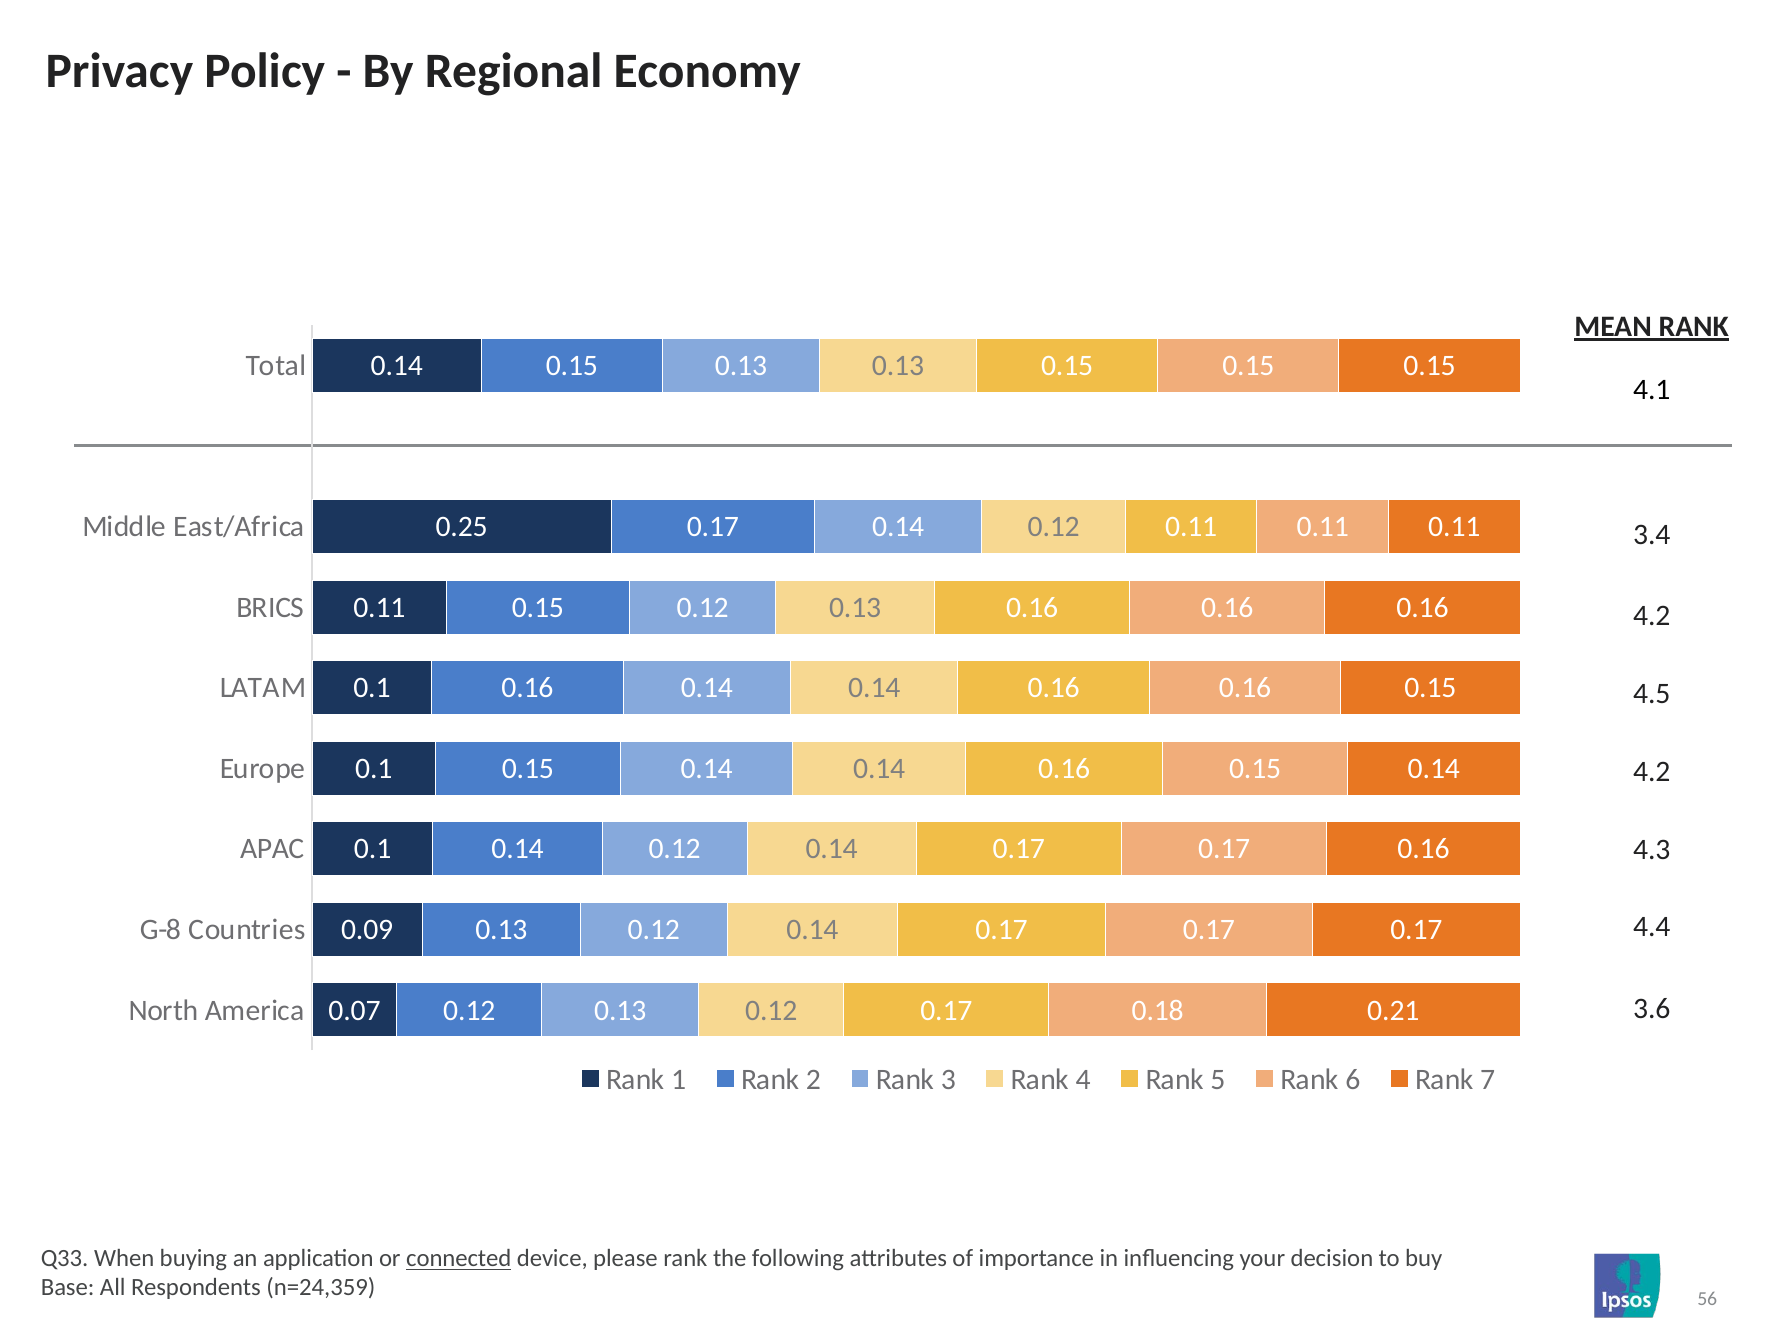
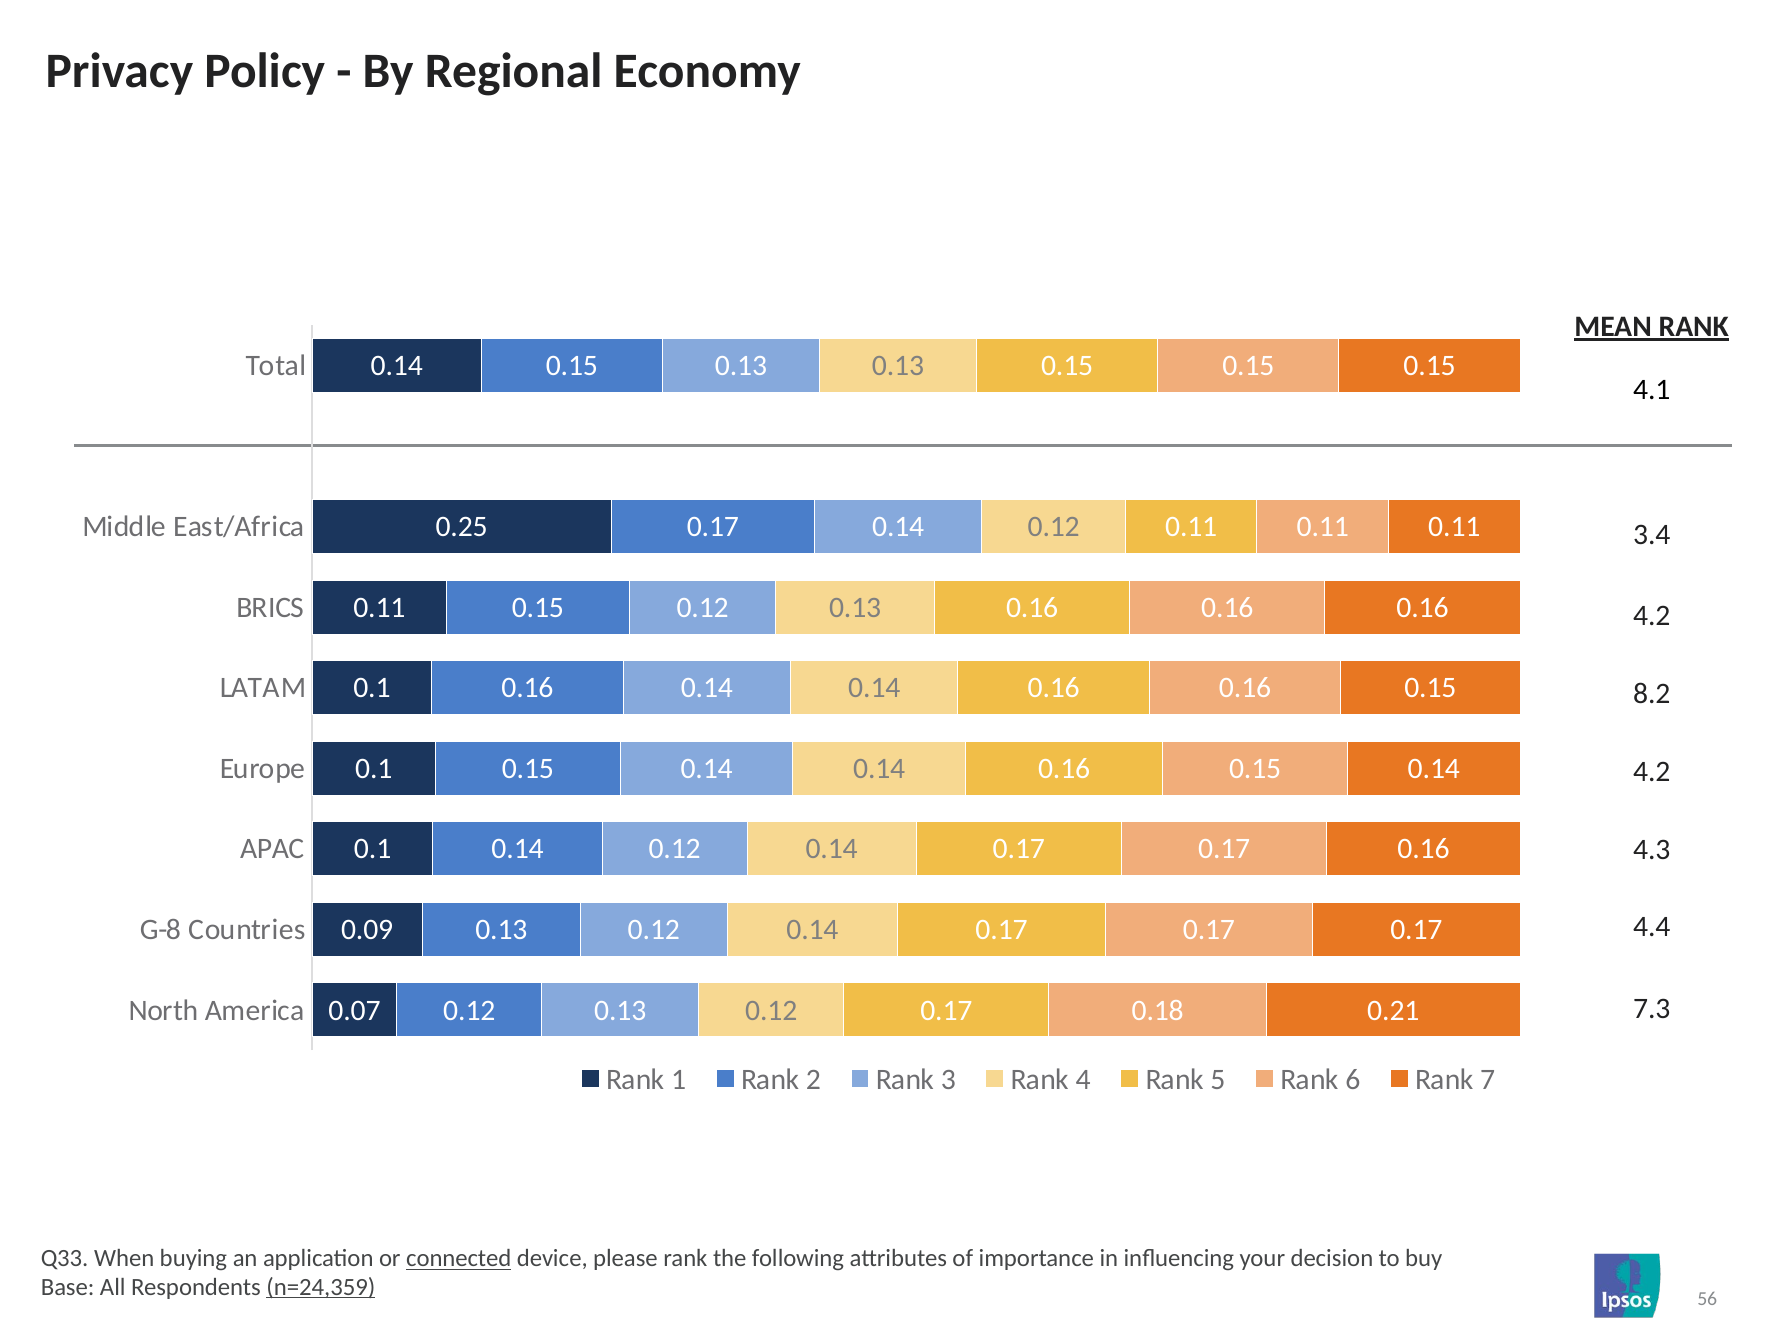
4.5: 4.5 -> 8.2
3.6: 3.6 -> 7.3
n=24,359 underline: none -> present
